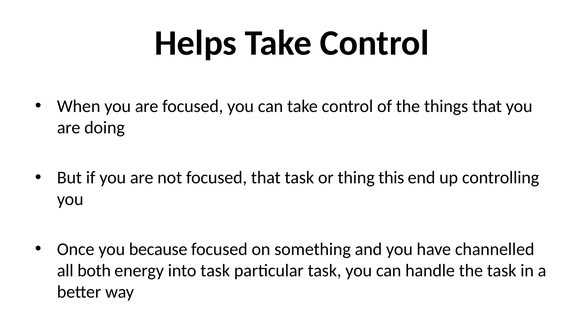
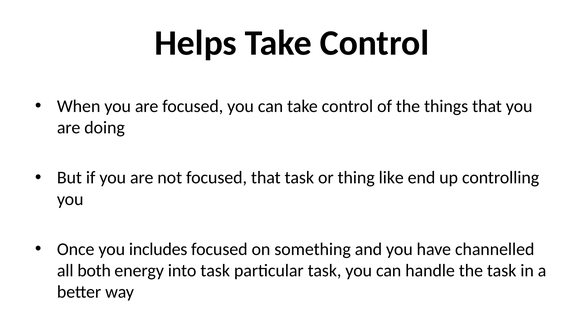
this: this -> like
because: because -> includes
